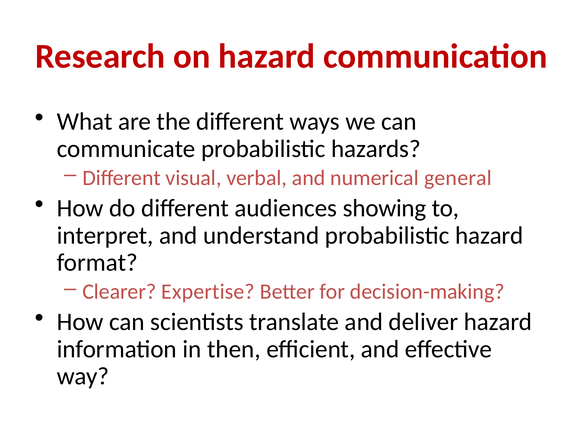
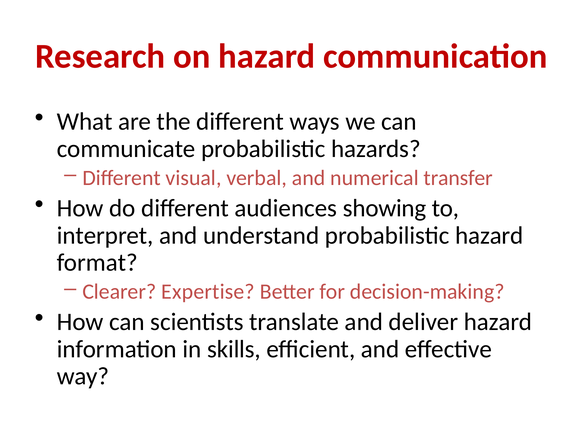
general: general -> transfer
then: then -> skills
